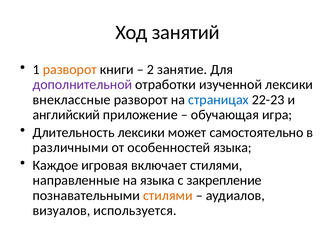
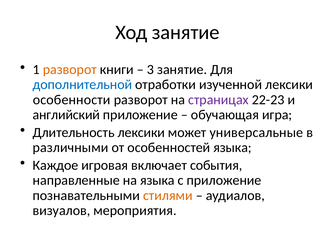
Ход занятий: занятий -> занятие
2: 2 -> 3
дополнительной colour: purple -> blue
внеклассные: внеклассные -> особенности
страницах colour: blue -> purple
самостоятельно: самостоятельно -> универсальные
включает стилями: стилями -> события
с закрепление: закрепление -> приложение
используется: используется -> мероприятия
